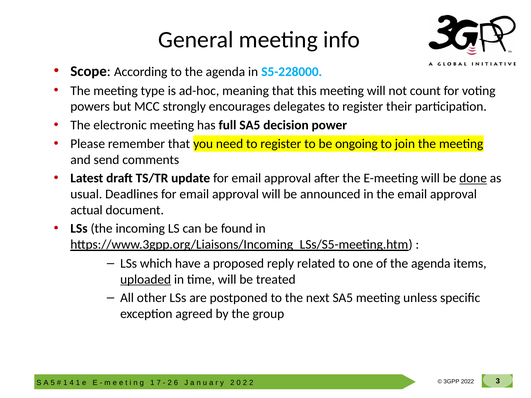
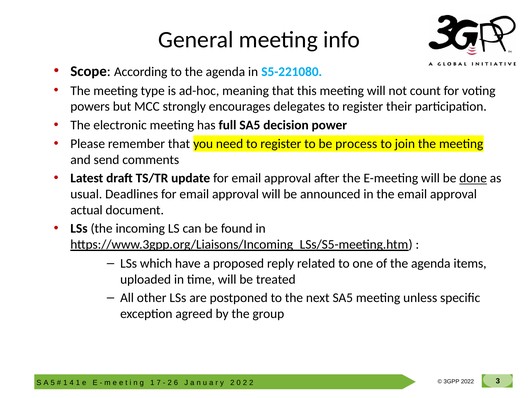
S5-228000: S5-228000 -> S5-221080
ongoing: ongoing -> process
uploaded underline: present -> none
